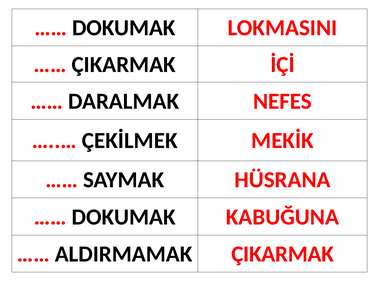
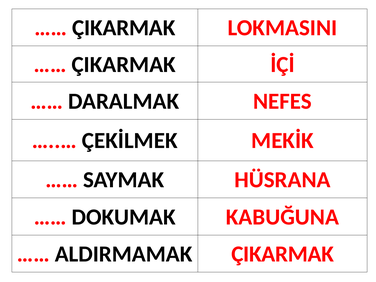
DOKUMAK at (124, 28): DOKUMAK -> ÇIKARMAK
